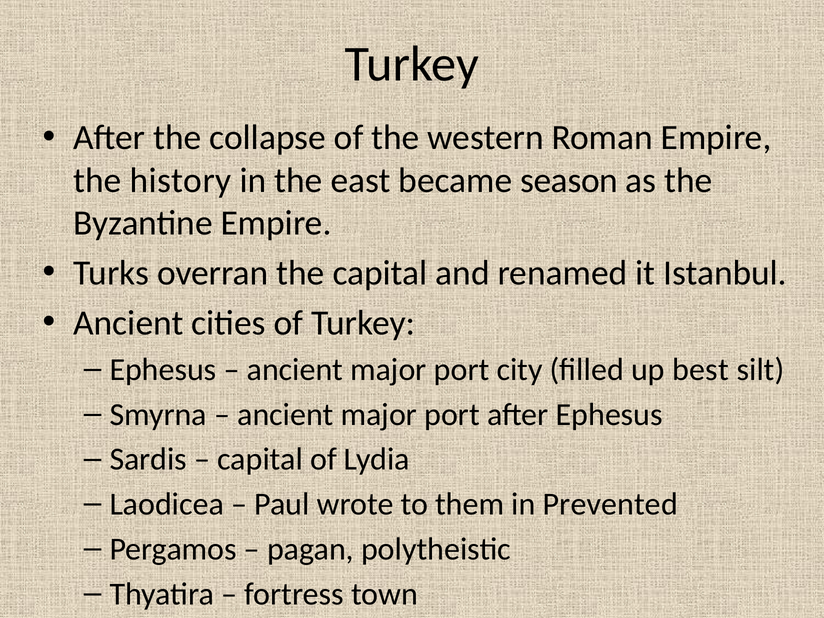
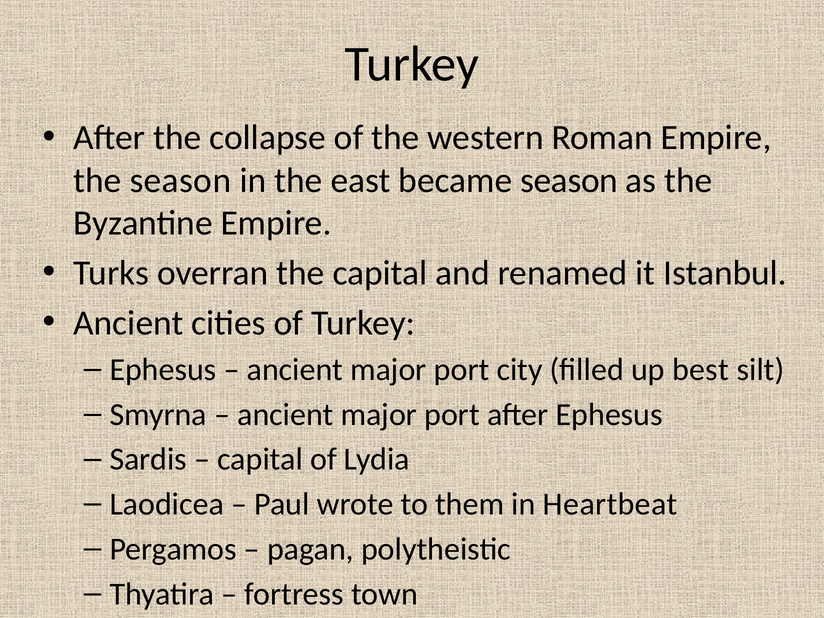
the history: history -> season
Prevented: Prevented -> Heartbeat
